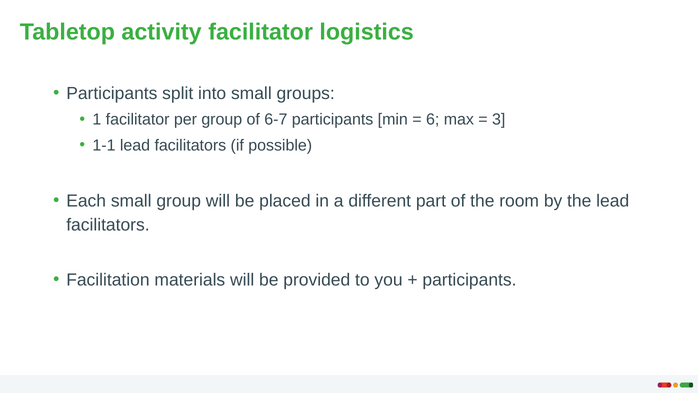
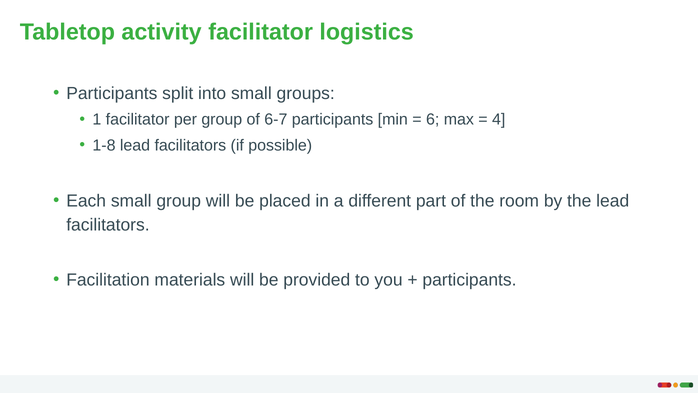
3: 3 -> 4
1-1: 1-1 -> 1-8
